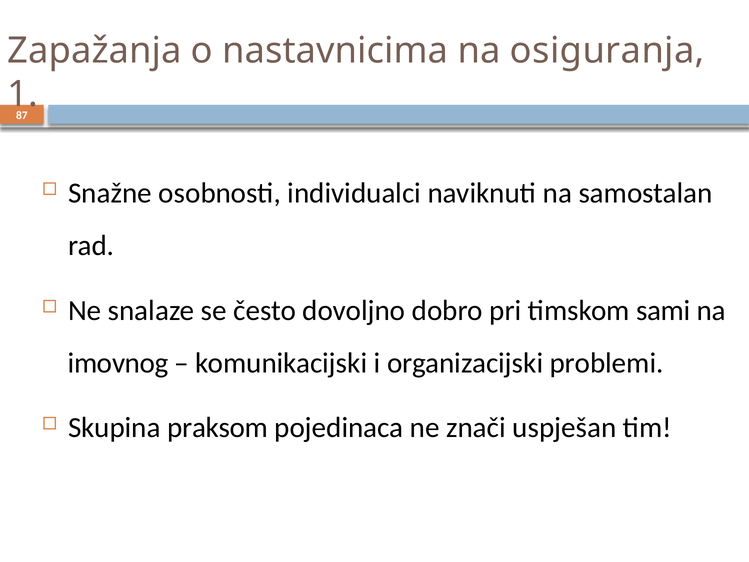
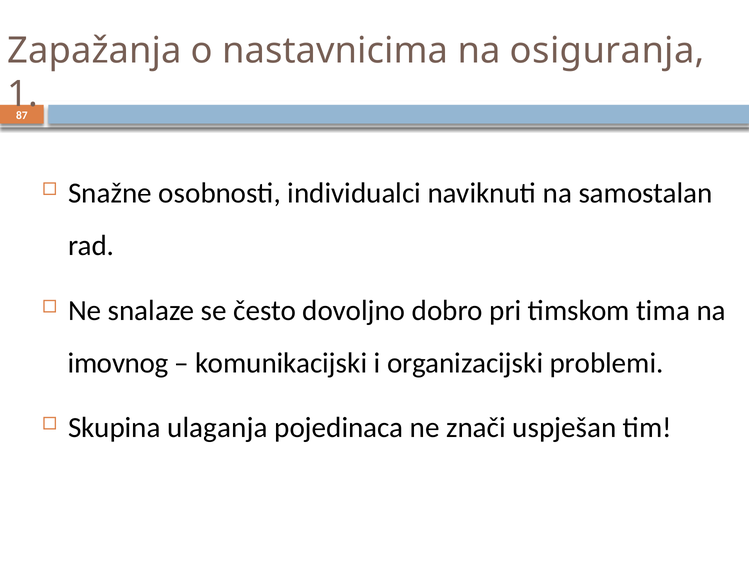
sami: sami -> tima
praksom: praksom -> ulaganja
